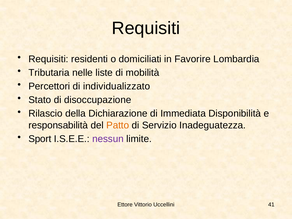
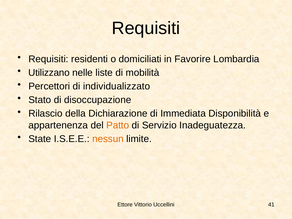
Tributaria: Tributaria -> Utilizzano
responsabilità: responsabilità -> appartenenza
Sport: Sport -> State
nessun colour: purple -> orange
